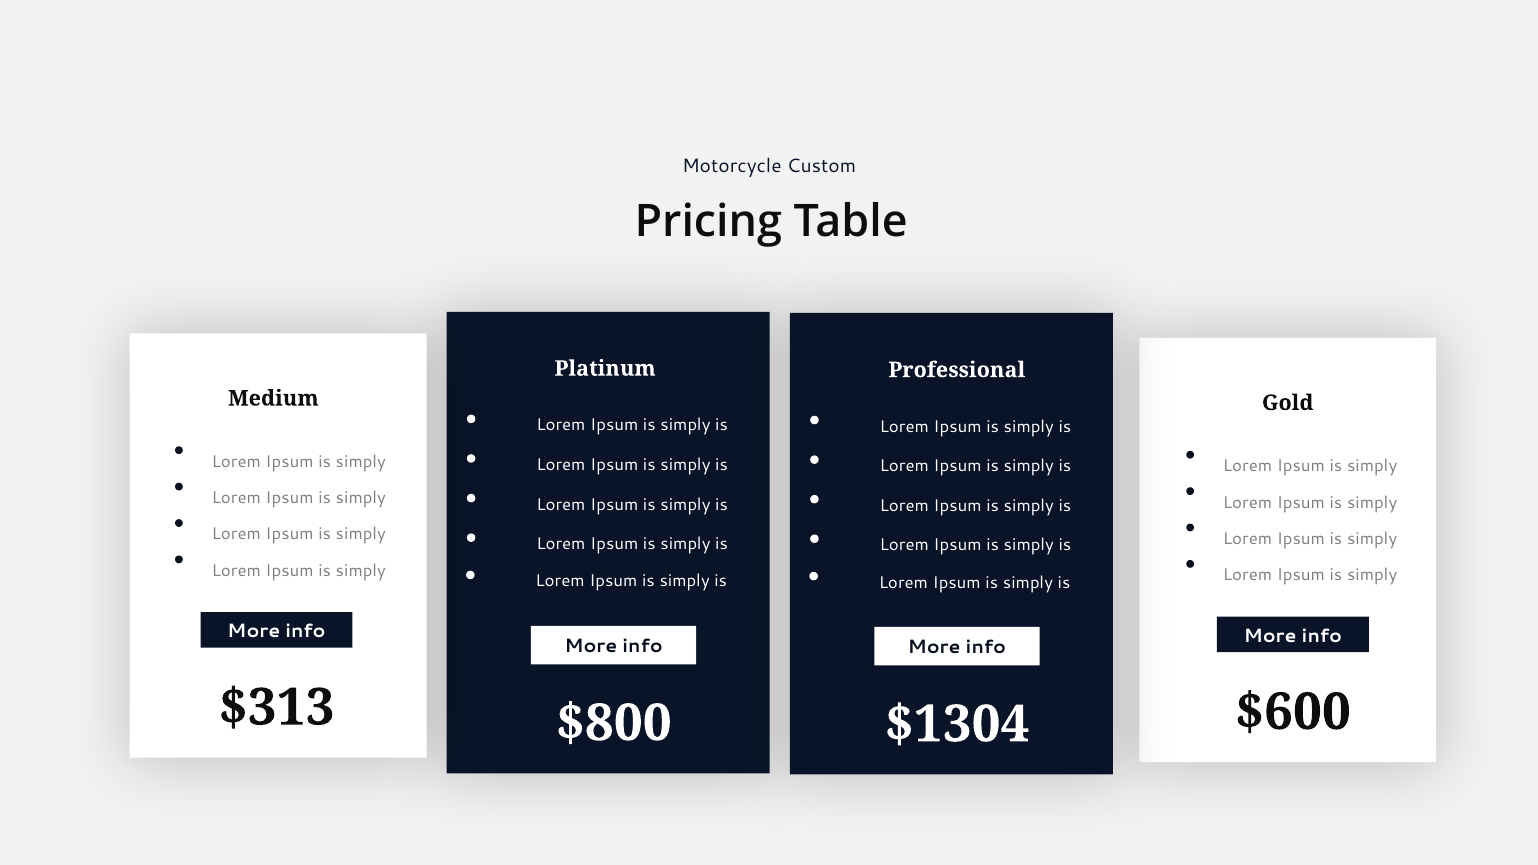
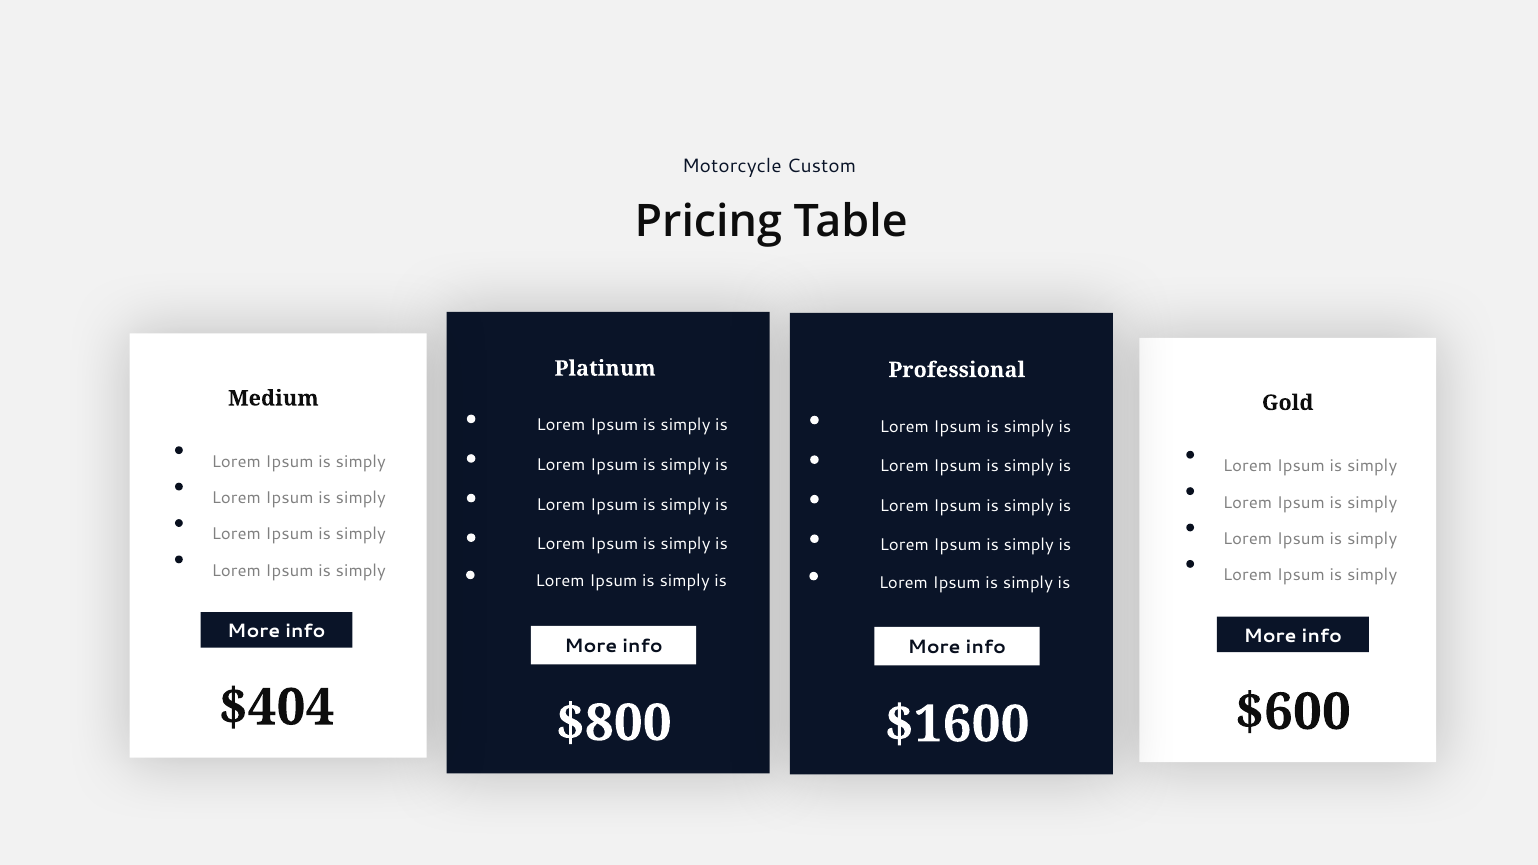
$313: $313 -> $404
$1304: $1304 -> $1600
